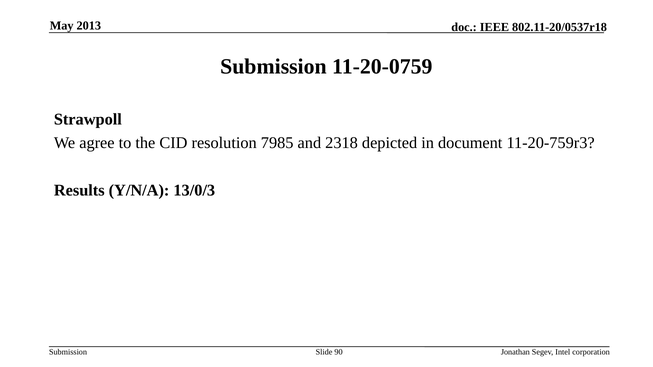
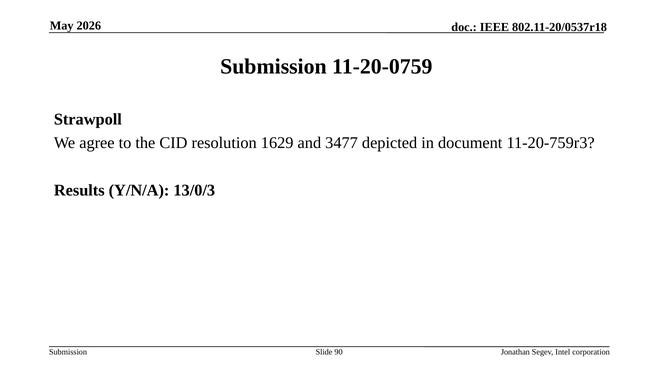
2013: 2013 -> 2026
7985: 7985 -> 1629
2318: 2318 -> 3477
